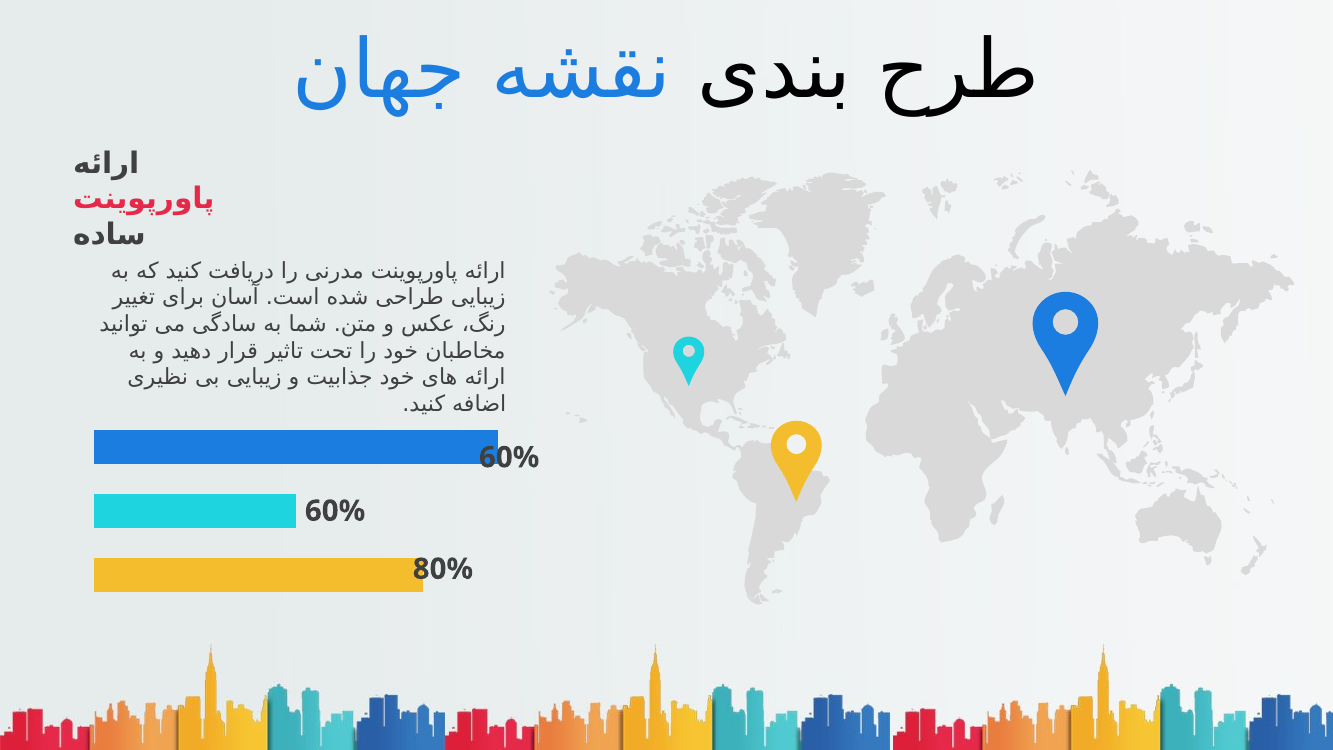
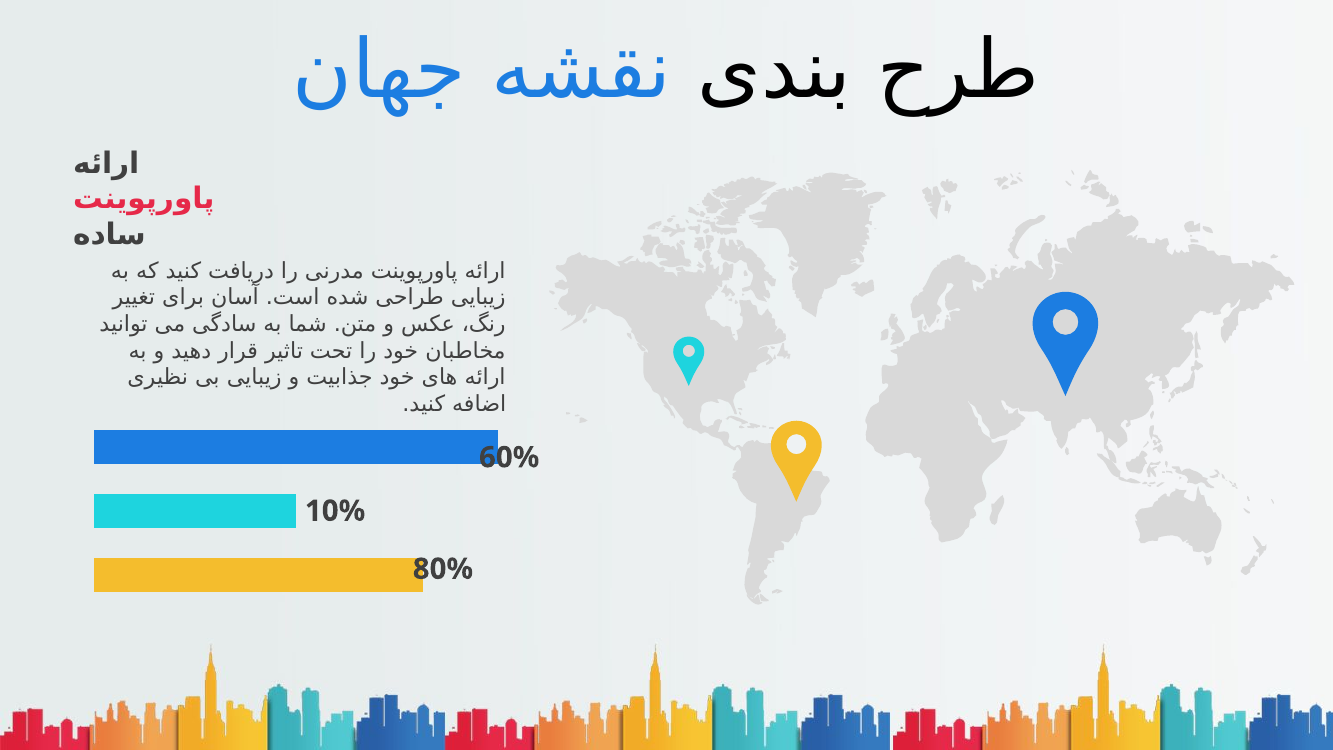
60% at (335, 511): 60% -> 10%
